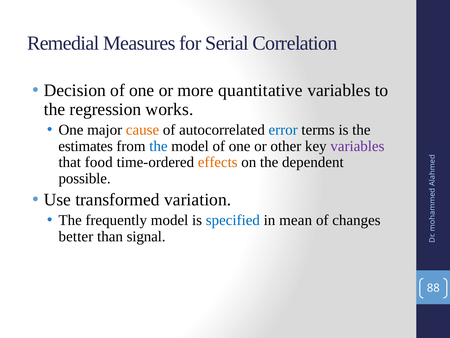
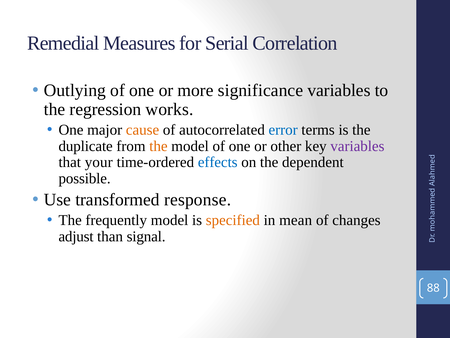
Decision: Decision -> Outlying
quantitative: quantitative -> significance
estimates: estimates -> duplicate
the at (158, 146) colour: blue -> orange
food: food -> your
effects colour: orange -> blue
variation: variation -> response
specified colour: blue -> orange
better: better -> adjust
